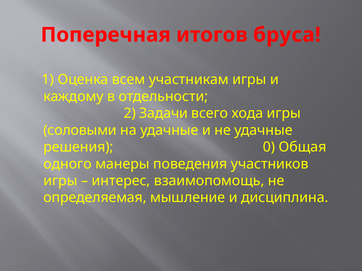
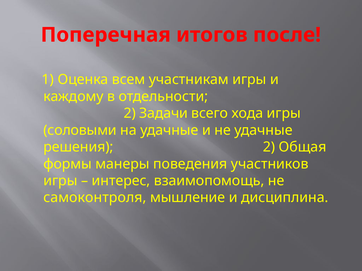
бруса: бруса -> после
решения 0: 0 -> 2
одного: одного -> формы
определяемая: определяемая -> самоконтроля
